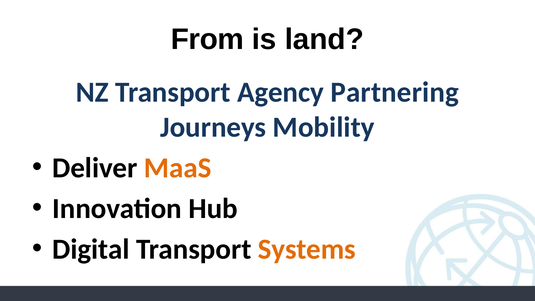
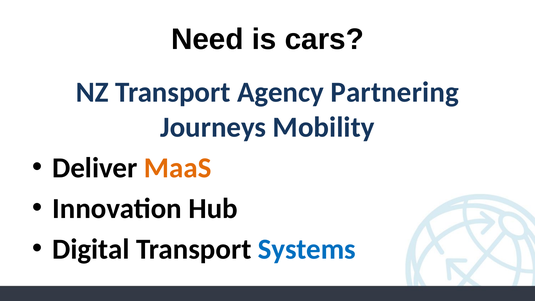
From: From -> Need
land: land -> cars
Systems colour: orange -> blue
